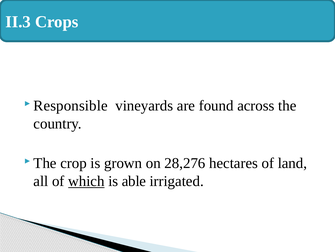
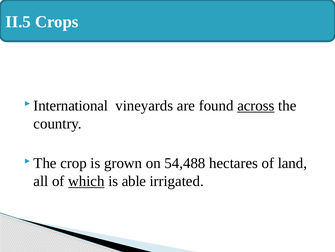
II.3: II.3 -> II.5
Responsible: Responsible -> International
across underline: none -> present
28,276: 28,276 -> 54,488
